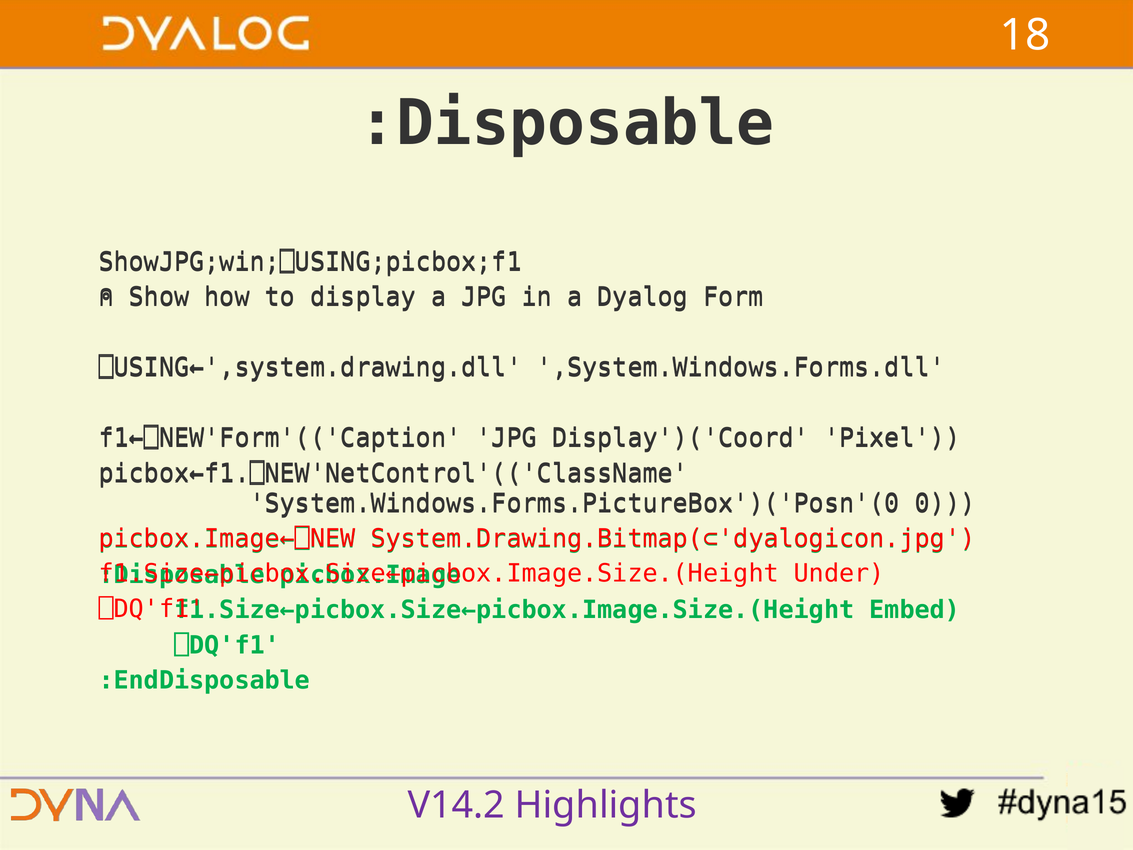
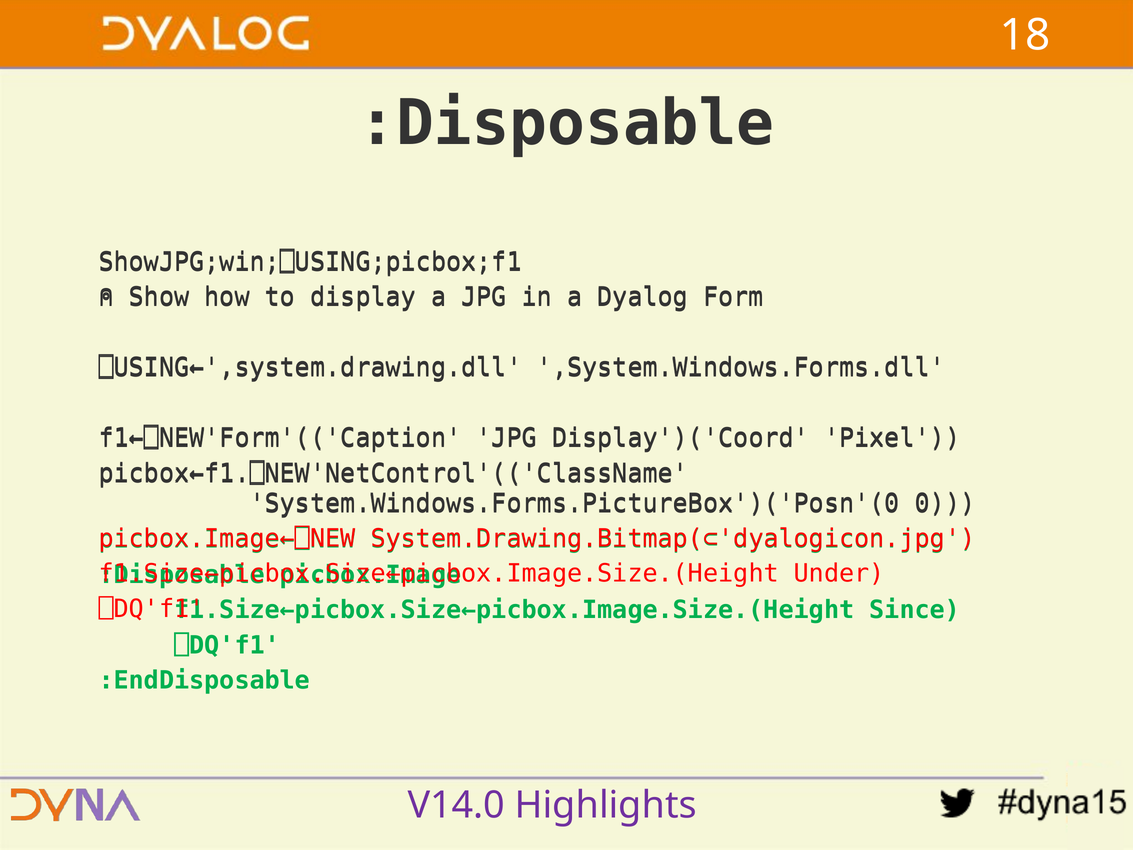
Embed: Embed -> Since
V14.2: V14.2 -> V14.0
